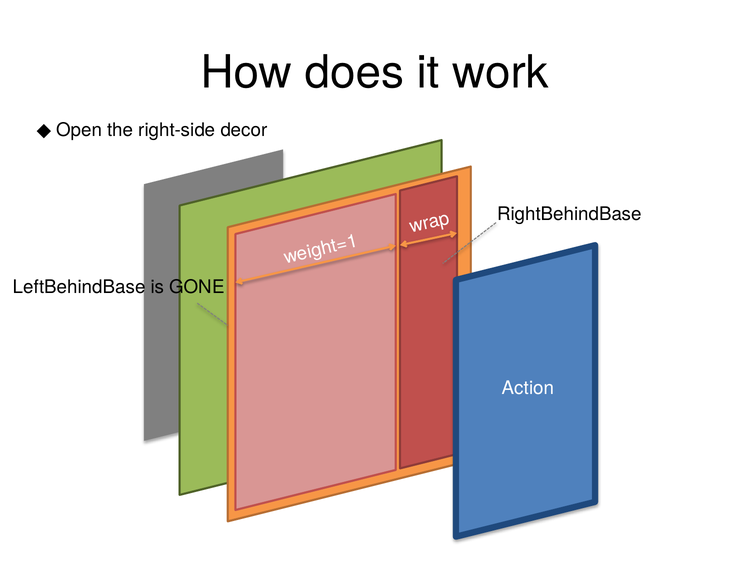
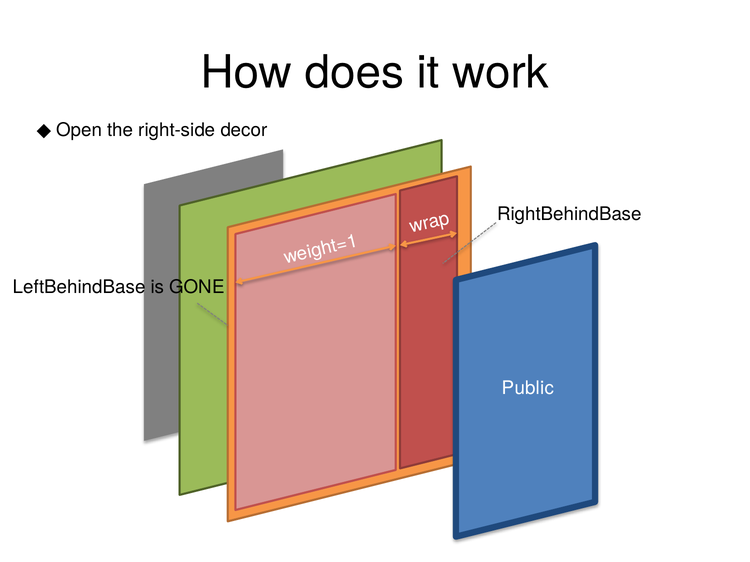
Action: Action -> Public
